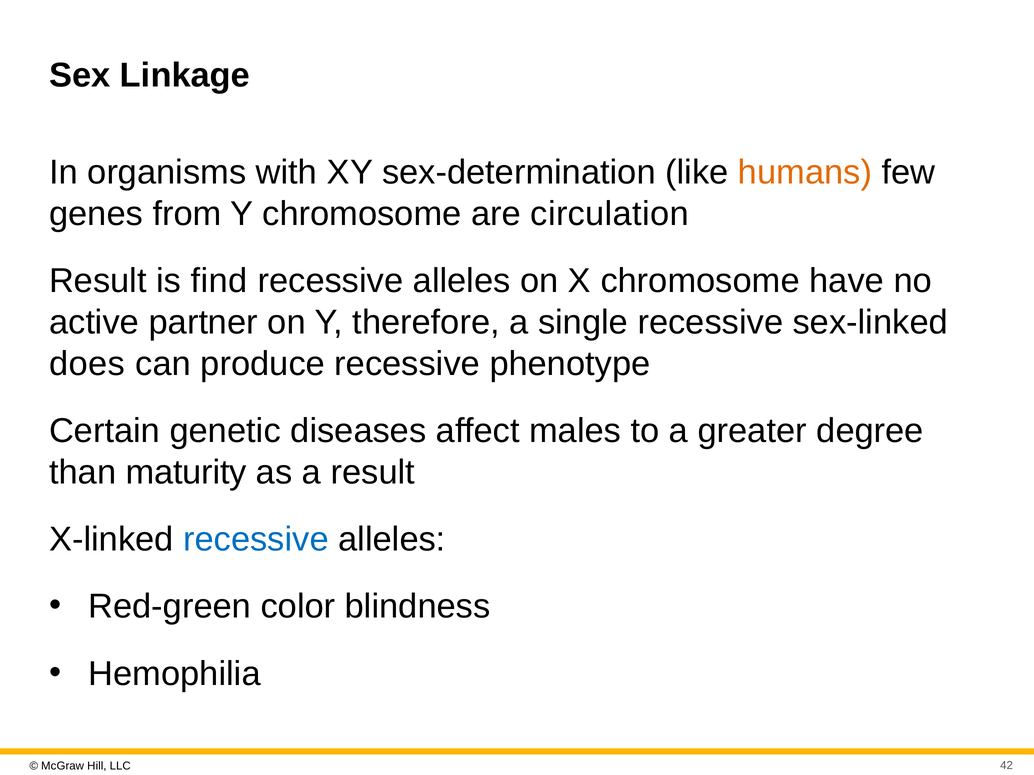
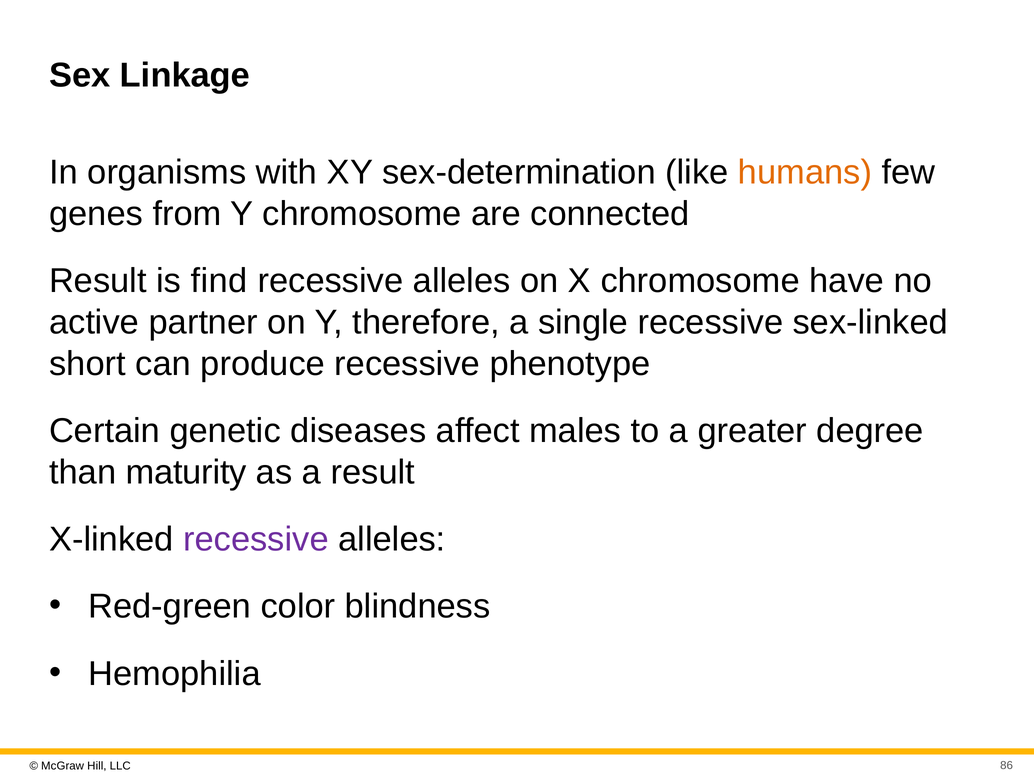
circulation: circulation -> connected
does: does -> short
recessive at (256, 540) colour: blue -> purple
42: 42 -> 86
